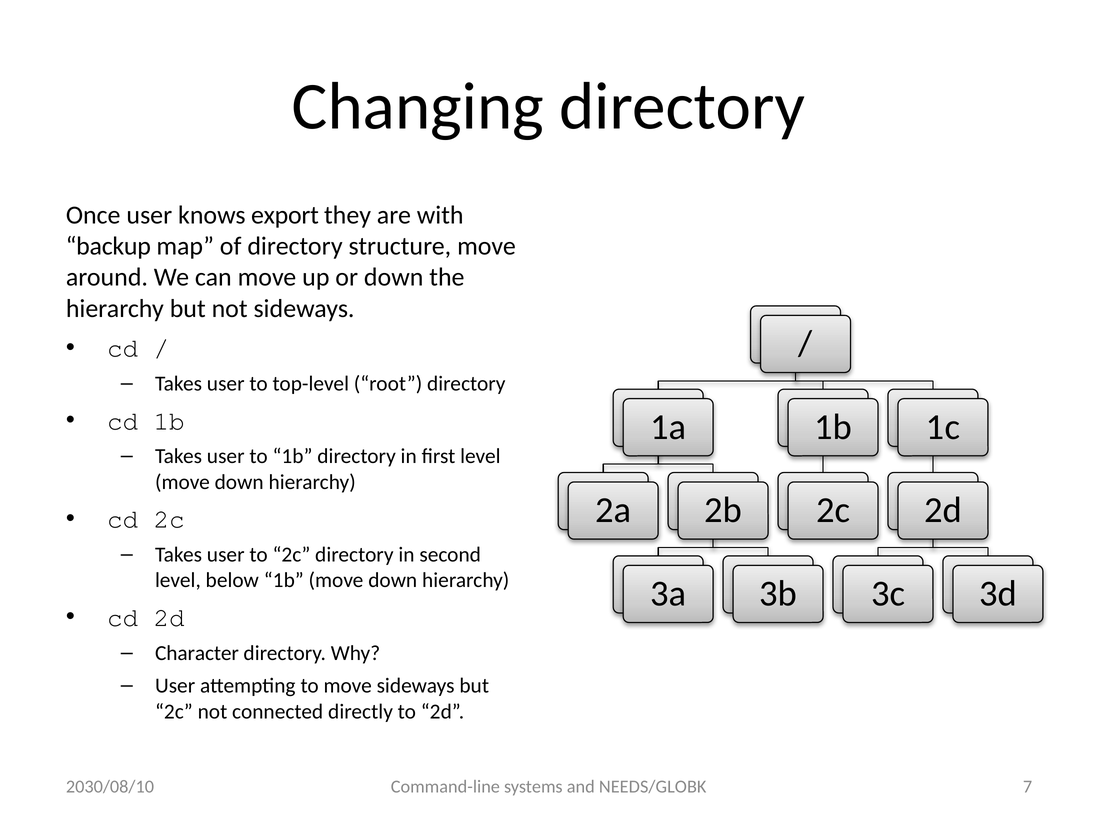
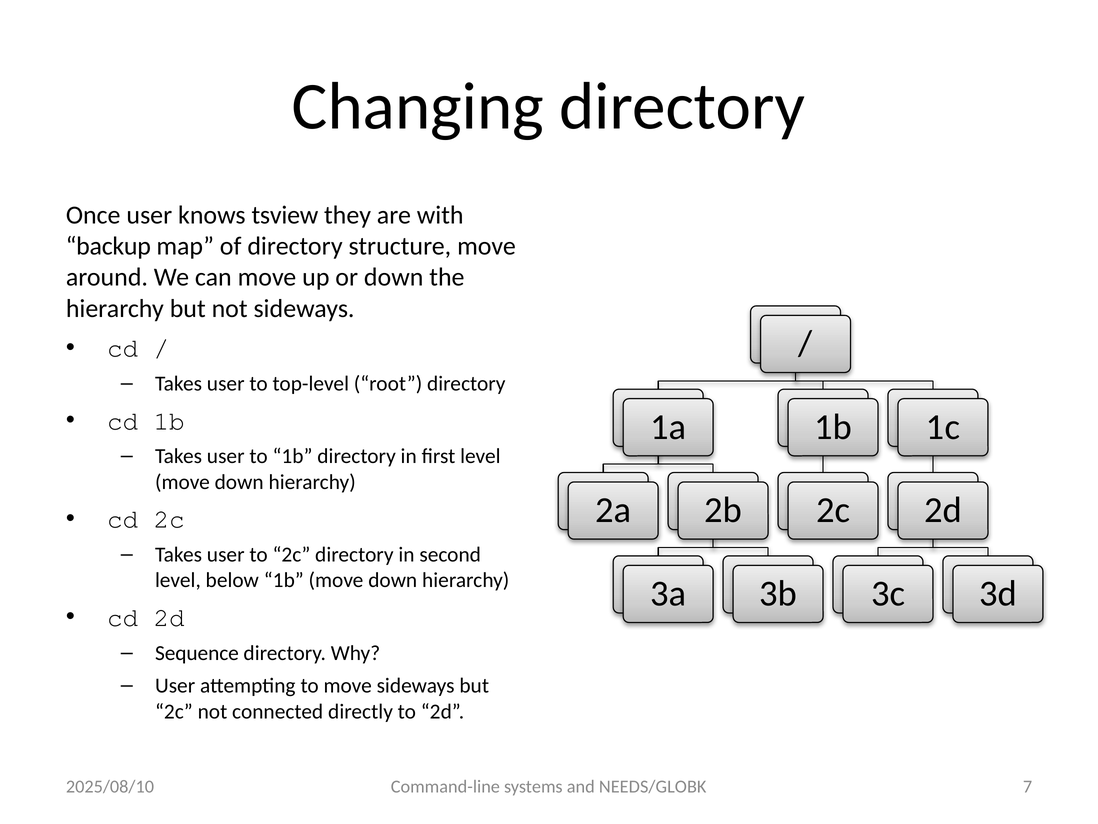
export: export -> tsview
Character: Character -> Sequence
2030/08/10: 2030/08/10 -> 2025/08/10
